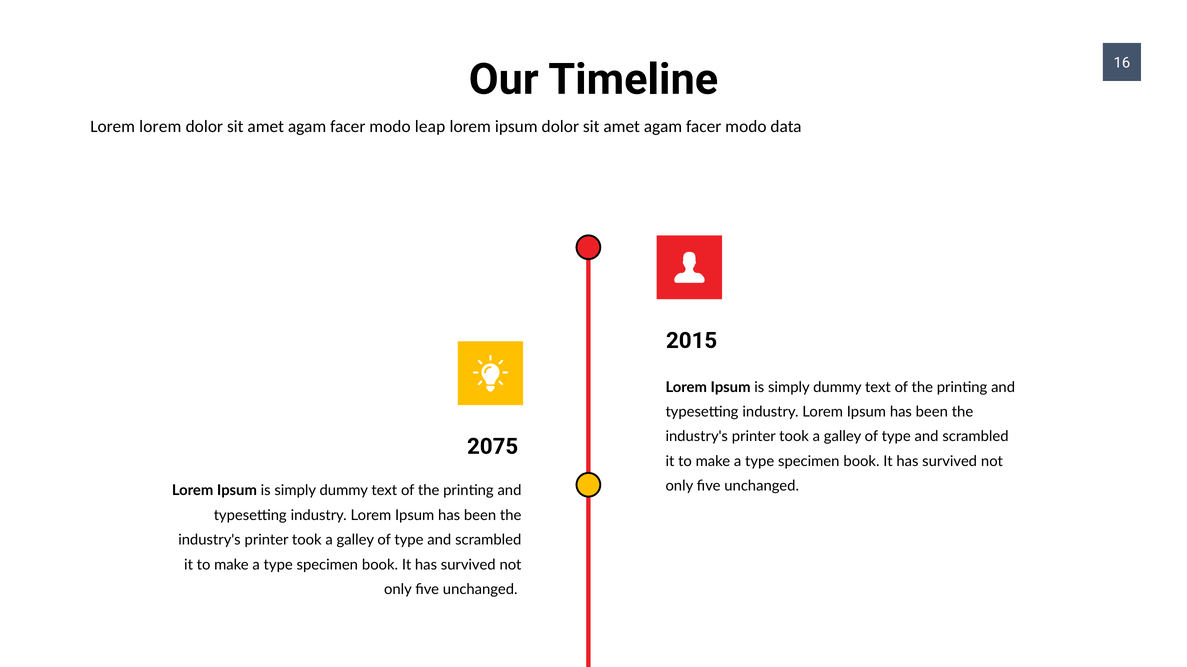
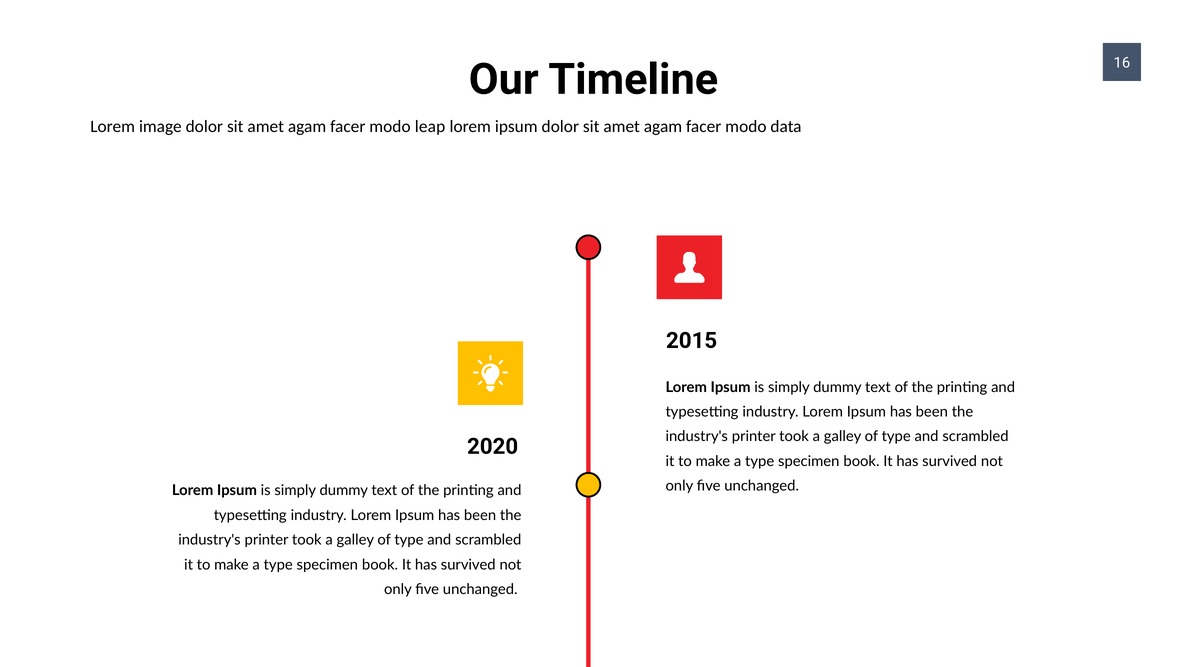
Lorem lorem: lorem -> image
2075: 2075 -> 2020
